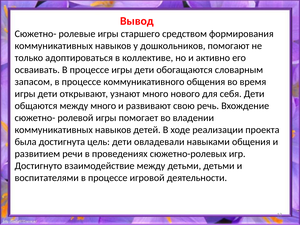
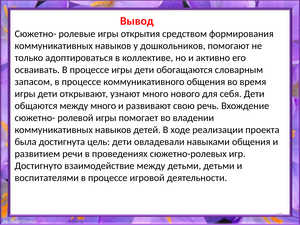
старшего: старшего -> открытия
